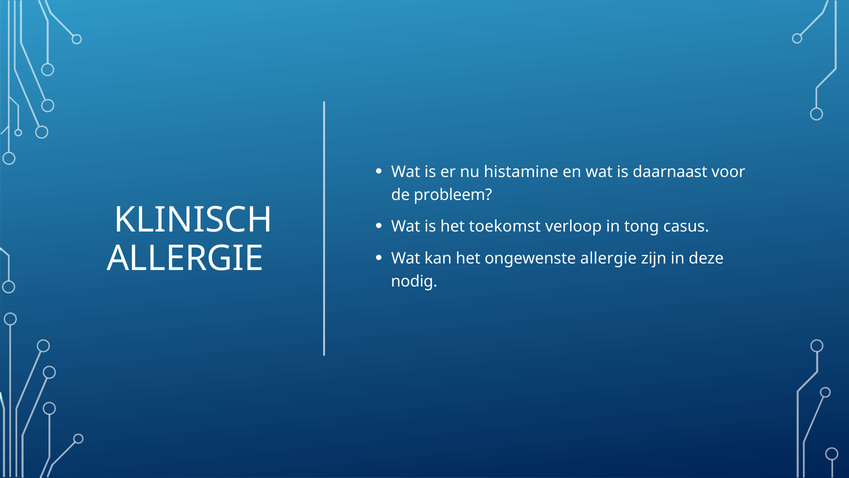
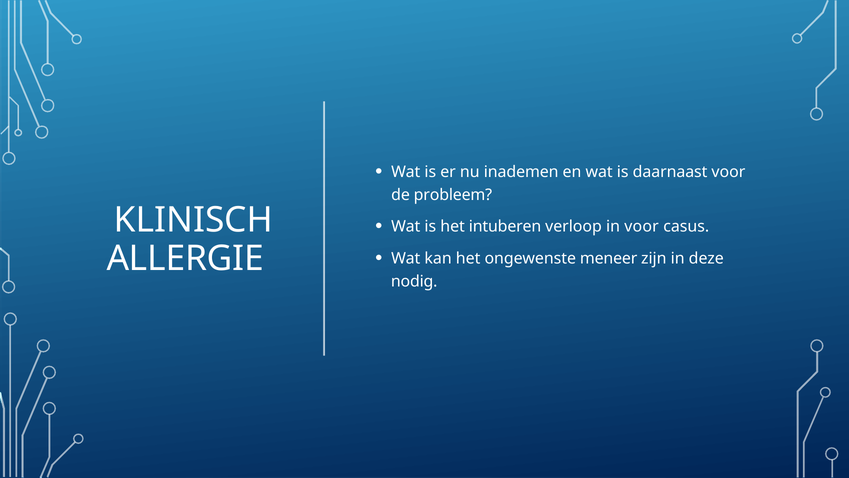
histamine: histamine -> inademen
toekomst: toekomst -> intuberen
in tong: tong -> voor
ongewenste allergie: allergie -> meneer
